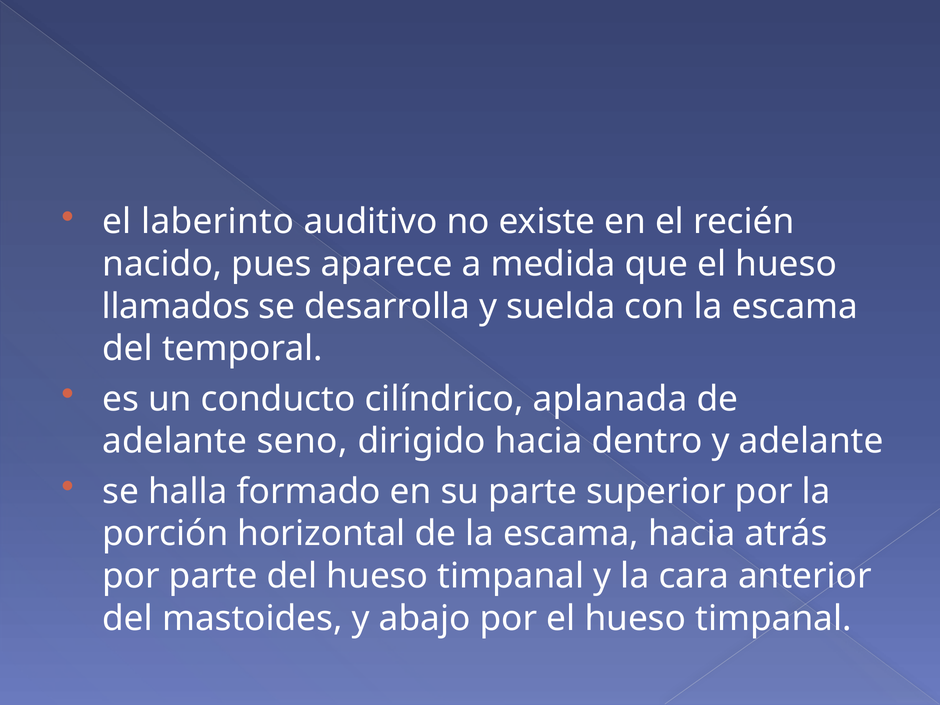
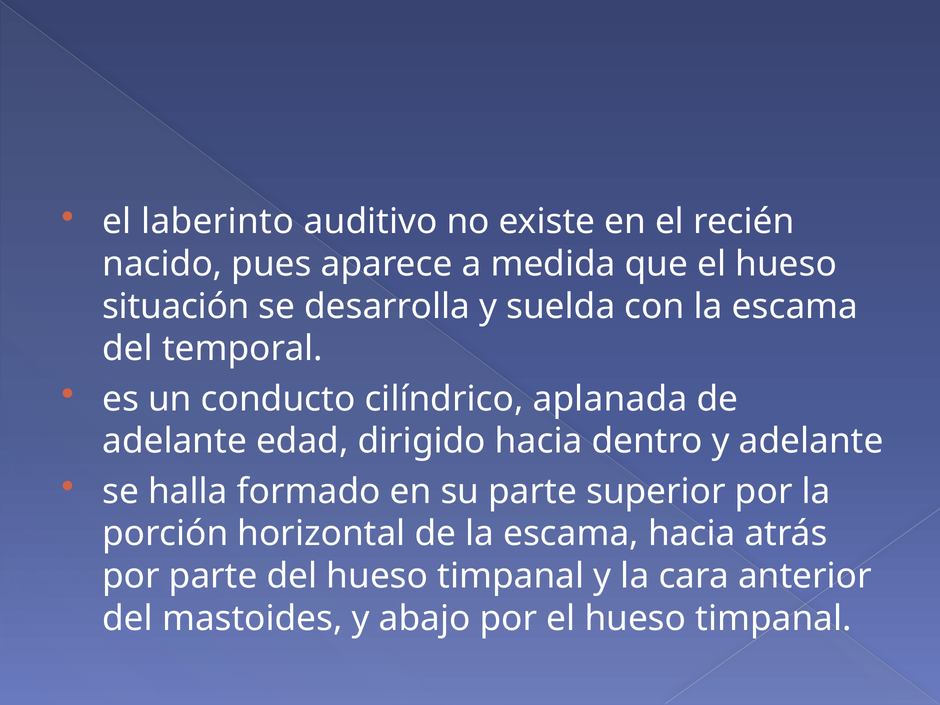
llamados: llamados -> situación
seno: seno -> edad
